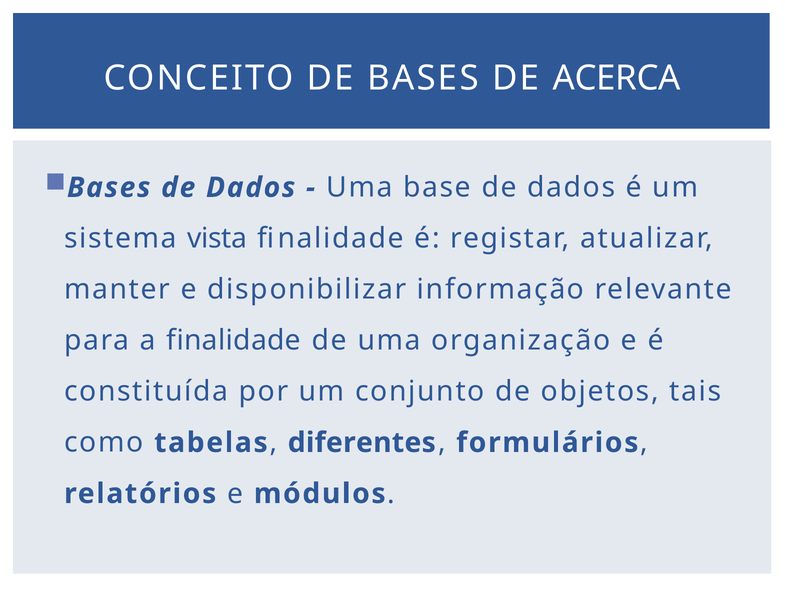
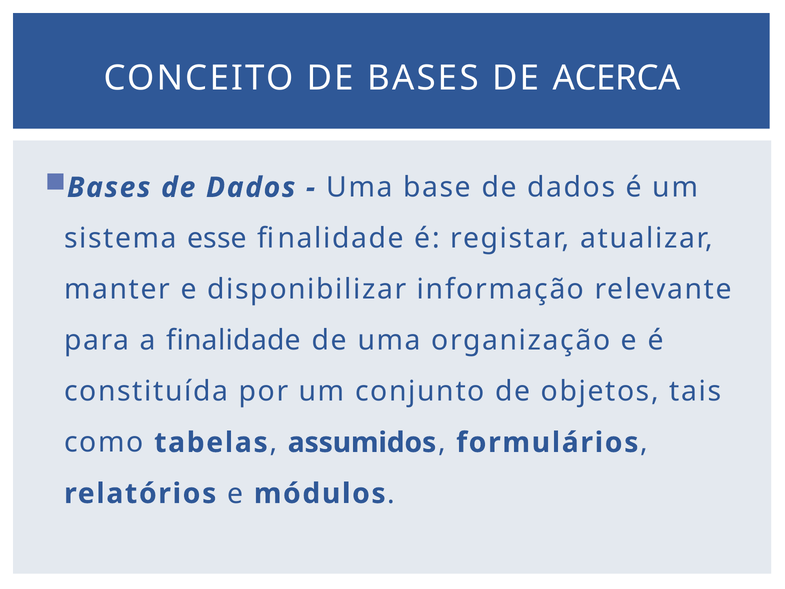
vista: vista -> esse
diferentes: diferentes -> assumidos
